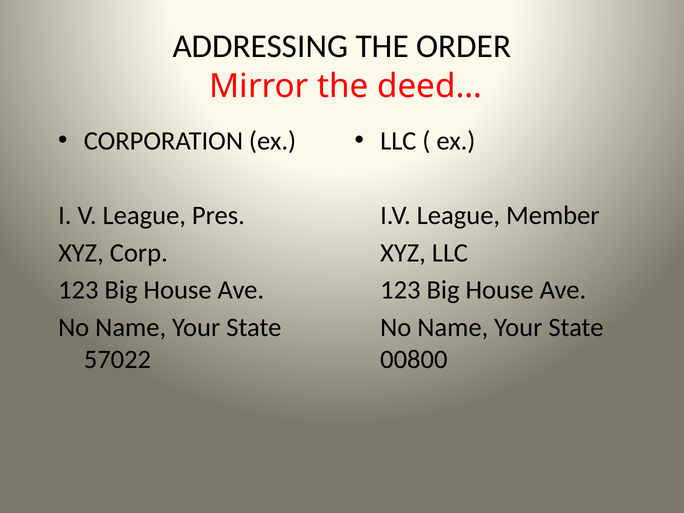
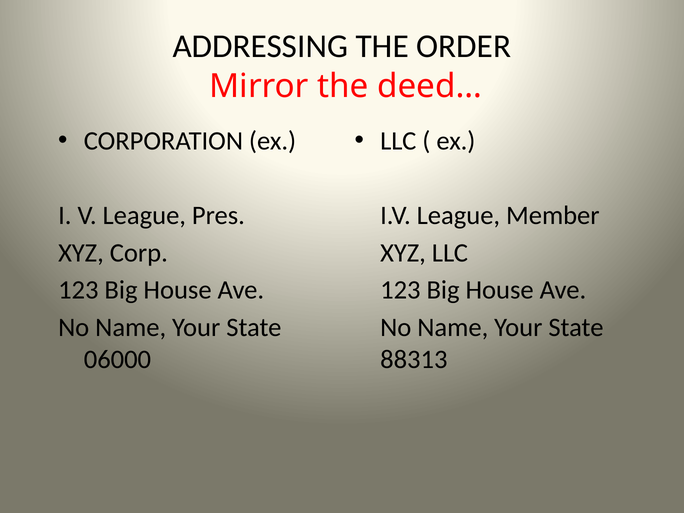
57022: 57022 -> 06000
00800: 00800 -> 88313
